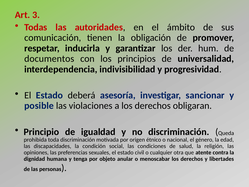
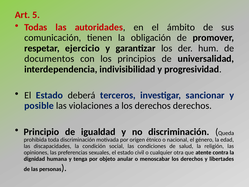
3: 3 -> 5
inducirla: inducirla -> ejercicio
asesoría: asesoría -> terceros
derechos obligaran: obligaran -> derechos
